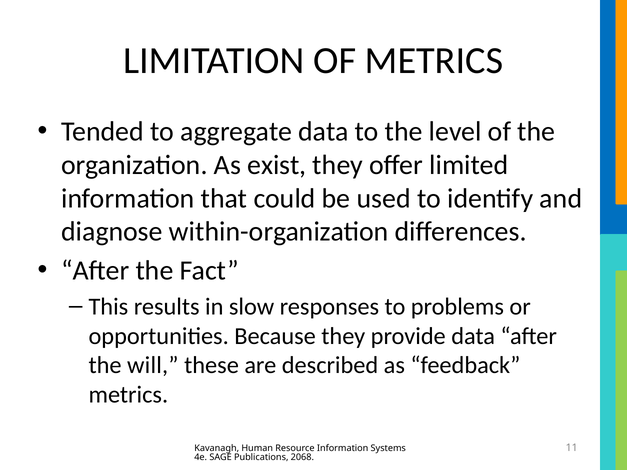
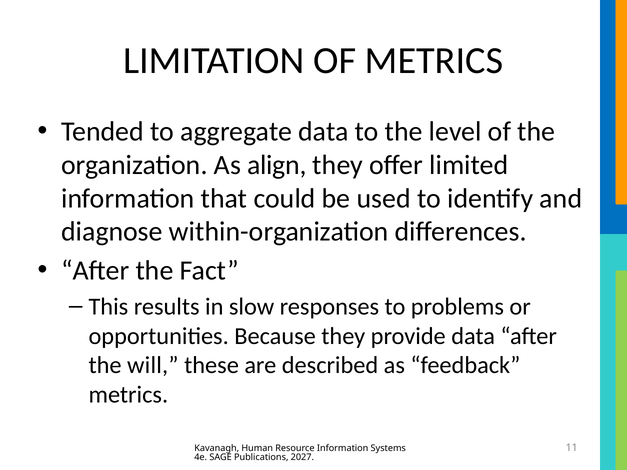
exist: exist -> align
2068: 2068 -> 2027
